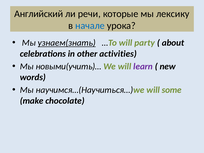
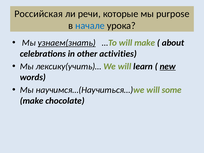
Английский: Английский -> Российская
лексику: лексику -> purpose
will party: party -> make
новыми(учить)…: новыми(учить)… -> лексику(учить)…
learn colour: purple -> black
new underline: none -> present
